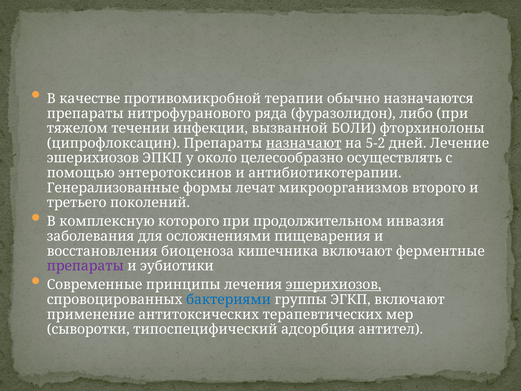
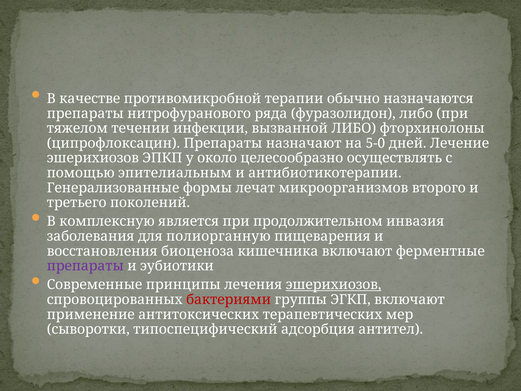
вызванной БОЛИ: БОЛИ -> ЛИБО
назначают underline: present -> none
5-2: 5-2 -> 5-0
энтеротоксинов: энтеротоксинов -> эпителиальным
которого: которого -> является
осложнениями: осложнениями -> полиорганную
бактериями colour: blue -> red
